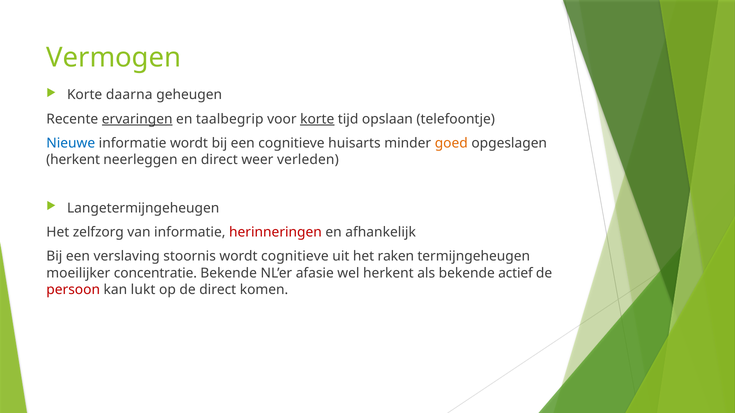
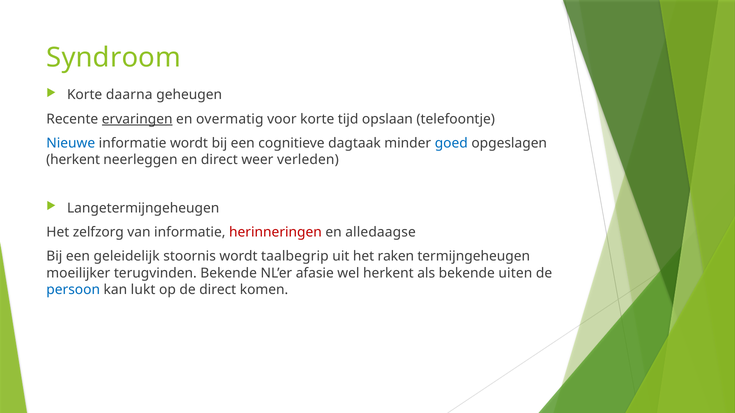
Vermogen: Vermogen -> Syndroom
taalbegrip: taalbegrip -> overmatig
korte at (317, 119) underline: present -> none
huisarts: huisarts -> dagtaak
goed colour: orange -> blue
afhankelijk: afhankelijk -> alledaagse
verslaving: verslaving -> geleidelijk
wordt cognitieve: cognitieve -> taalbegrip
concentratie: concentratie -> terugvinden
actief: actief -> uiten
persoon colour: red -> blue
